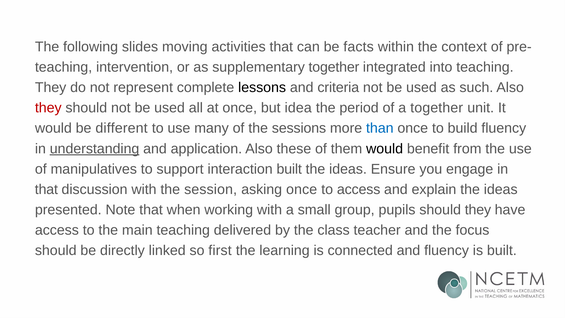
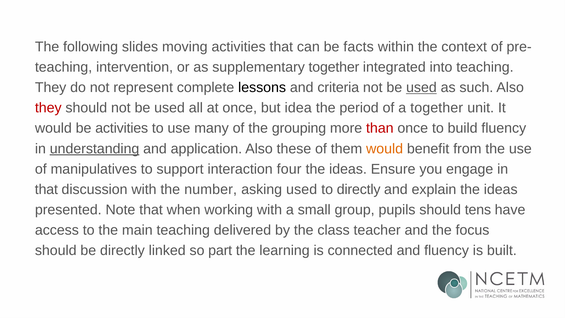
used at (421, 88) underline: none -> present
be different: different -> activities
sessions: sessions -> grouping
than colour: blue -> red
would at (385, 149) colour: black -> orange
interaction built: built -> four
session: session -> number
asking once: once -> used
to access: access -> directly
should they: they -> tens
first: first -> part
